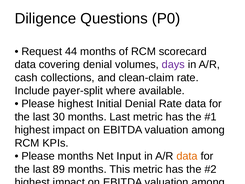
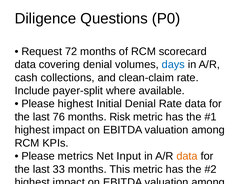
44: 44 -> 72
days colour: purple -> blue
30: 30 -> 76
months Last: Last -> Risk
Please months: months -> metrics
89: 89 -> 33
